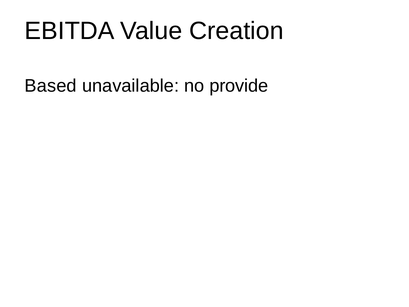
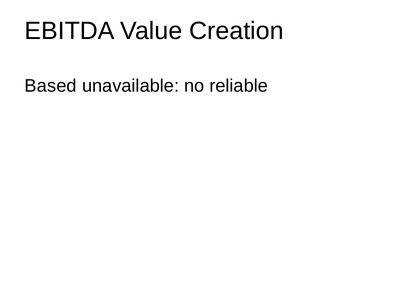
provide: provide -> reliable
